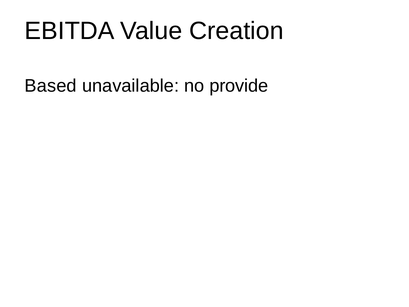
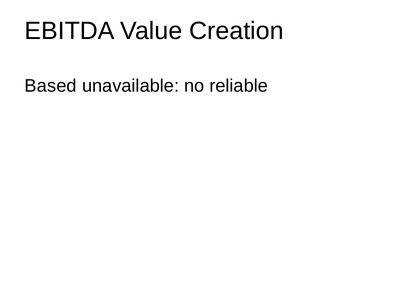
provide: provide -> reliable
